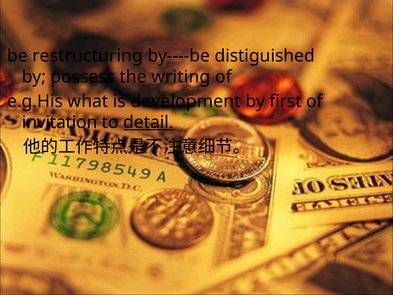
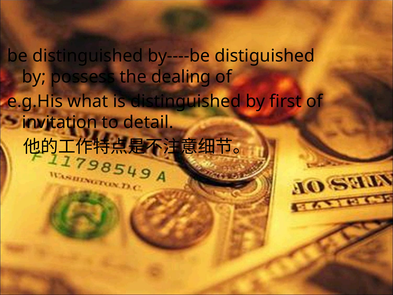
be restructuring: restructuring -> distinguished
writing: writing -> dealing
is development: development -> distinguished
detail underline: present -> none
